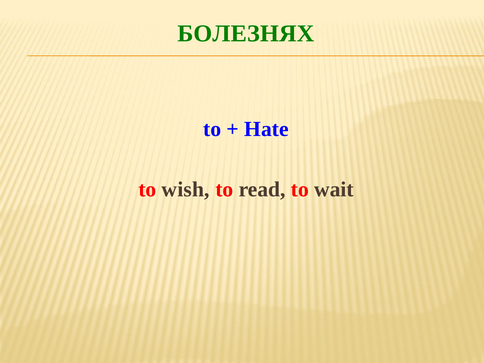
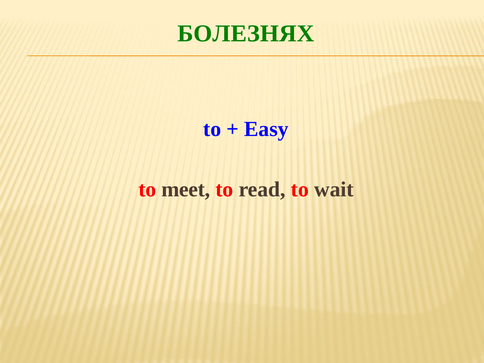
Hate: Hate -> Easy
wish: wish -> meet
